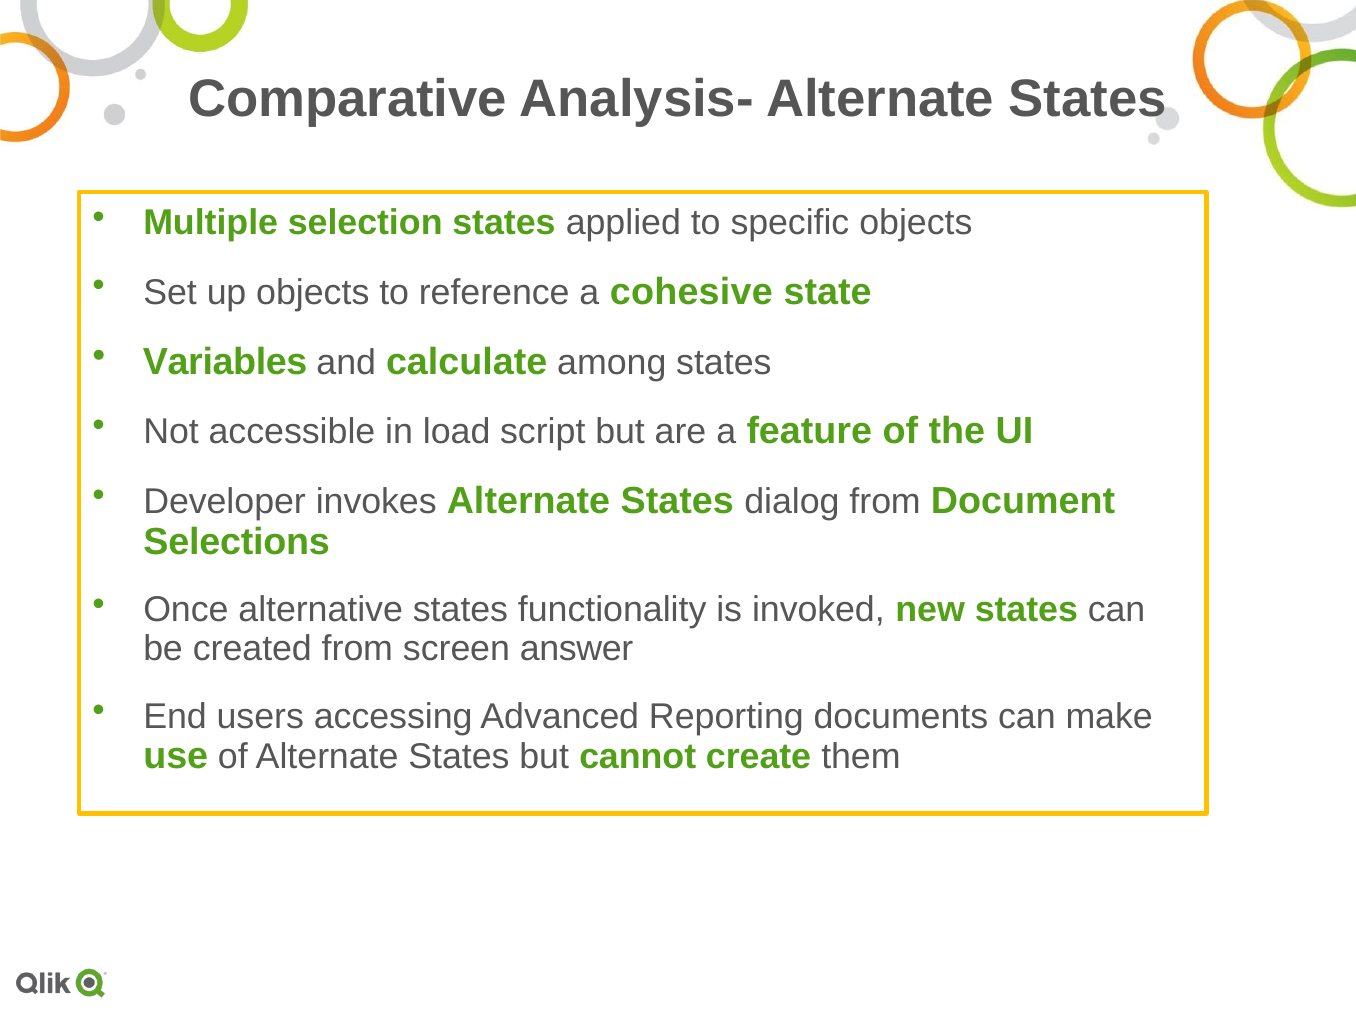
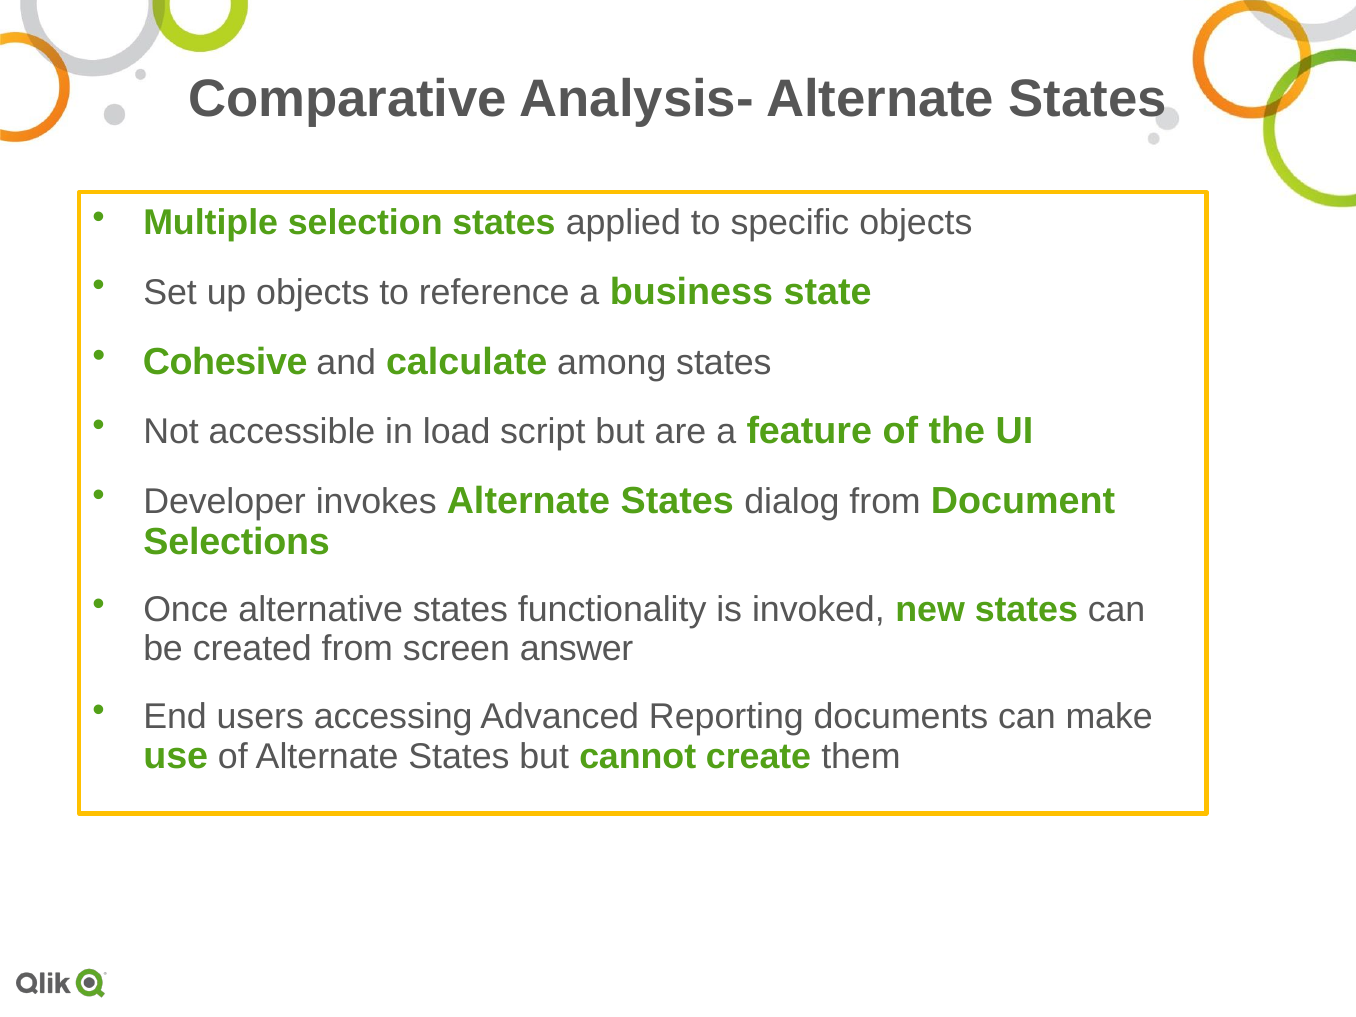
cohesive: cohesive -> business
Variables: Variables -> Cohesive
